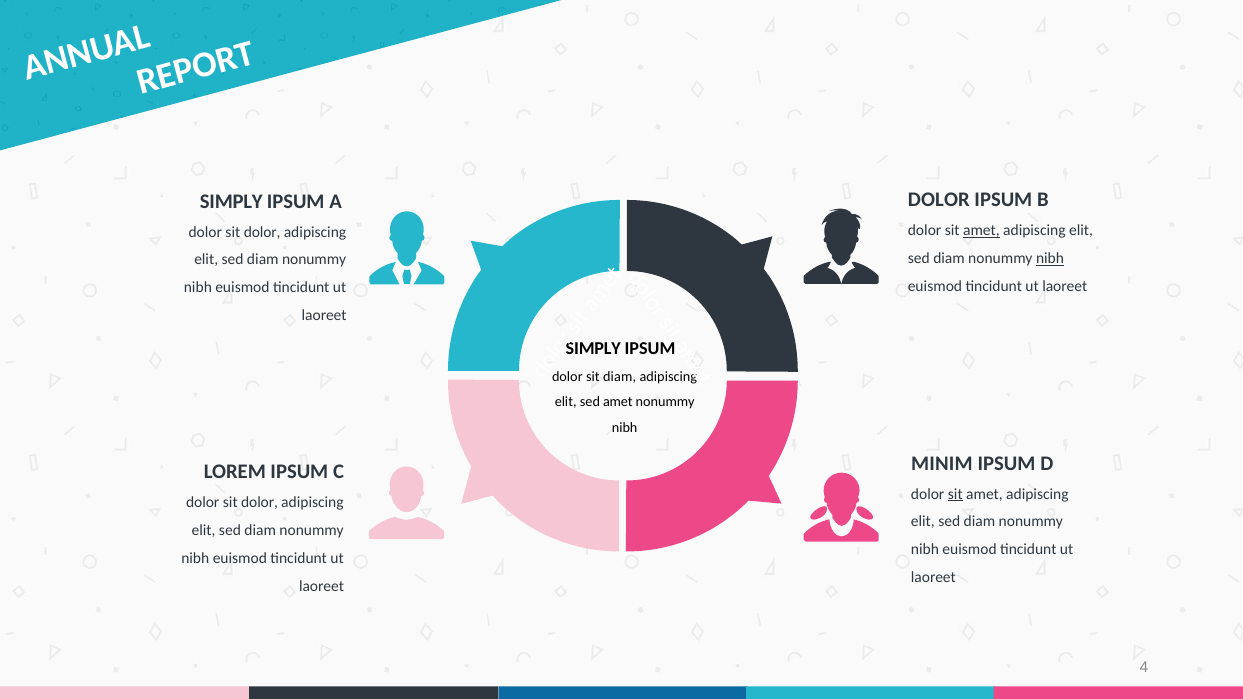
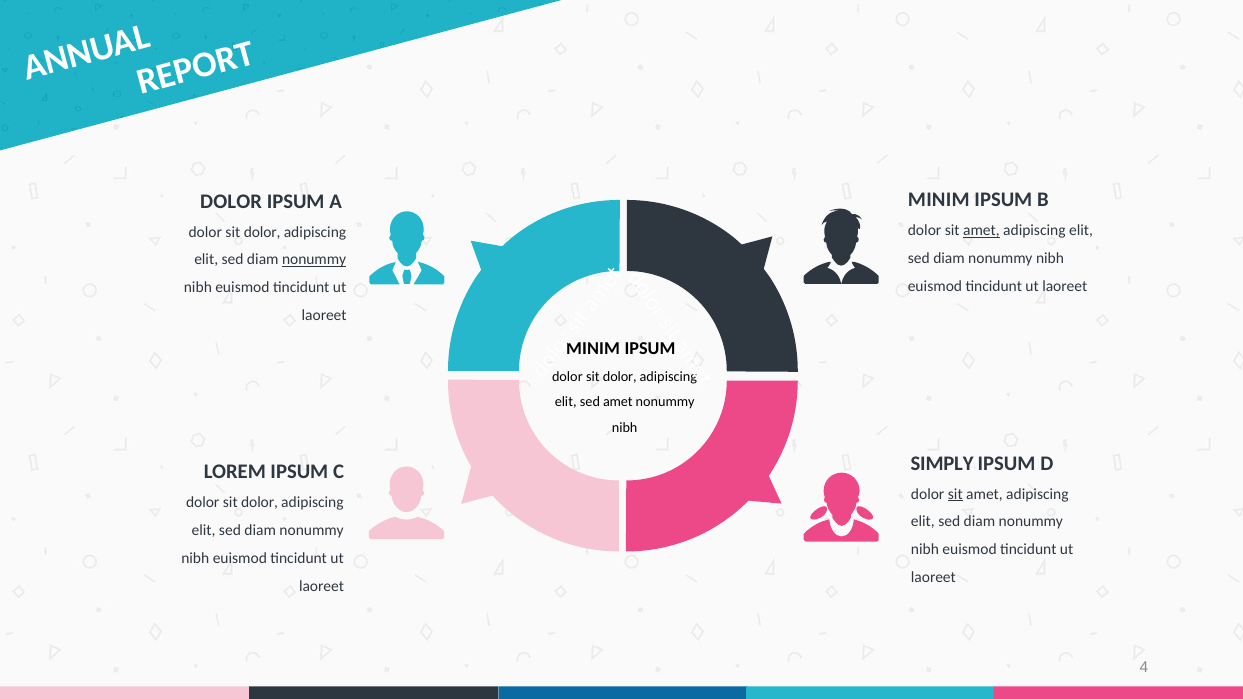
DOLOR at (939, 200): DOLOR -> MINIM
SIMPLY at (231, 201): SIMPLY -> DOLOR
nibh at (1050, 259) underline: present -> none
nonummy at (314, 260) underline: none -> present
SIMPLY at (593, 349): SIMPLY -> MINIM
diam at (620, 377): diam -> dolor
MINIM: MINIM -> SIMPLY
